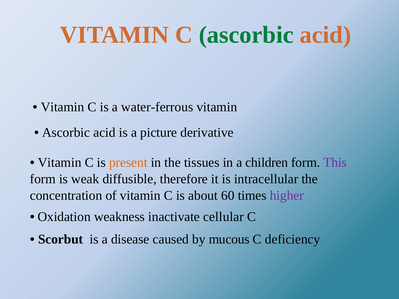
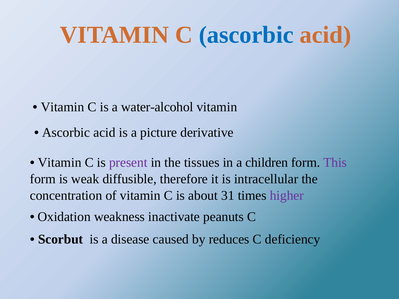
ascorbic at (246, 35) colour: green -> blue
water-ferrous: water-ferrous -> water-alcohol
present colour: orange -> purple
60: 60 -> 31
cellular: cellular -> peanuts
mucous: mucous -> reduces
